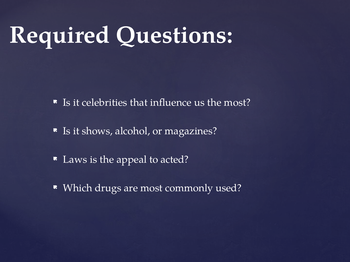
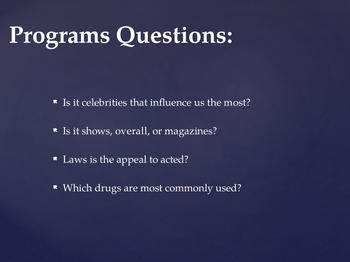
Required: Required -> Programs
alcohol: alcohol -> overall
